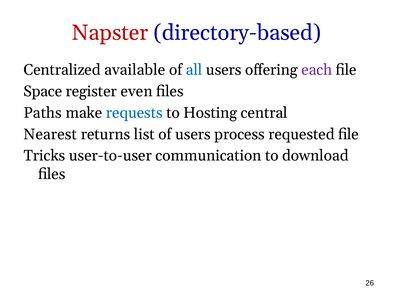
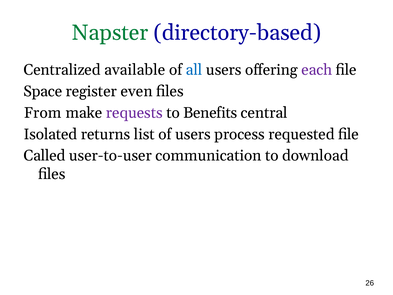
Napster colour: red -> green
Paths: Paths -> From
requests colour: blue -> purple
Hosting: Hosting -> Benefits
Nearest: Nearest -> Isolated
Tricks: Tricks -> Called
